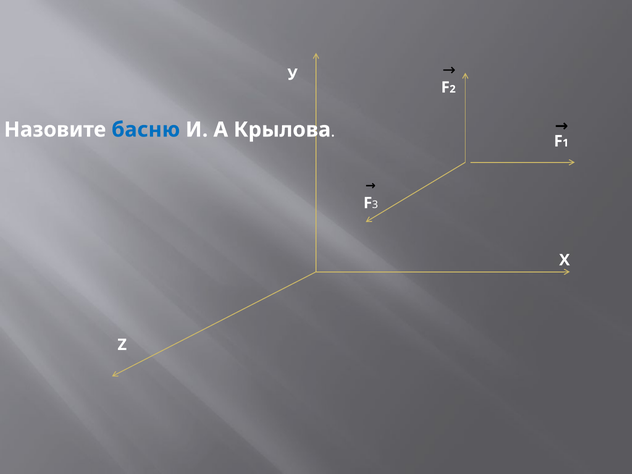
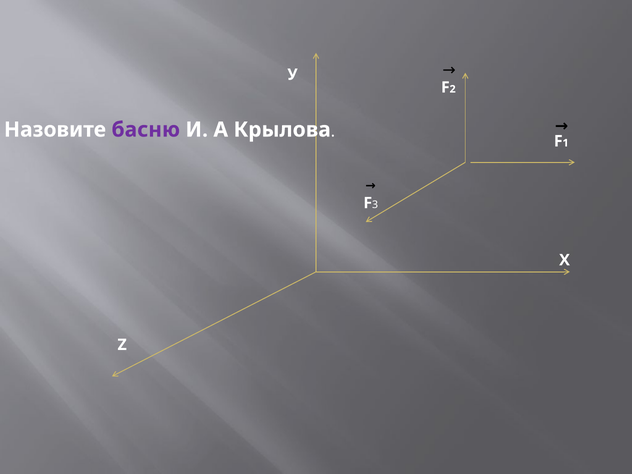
басню colour: blue -> purple
